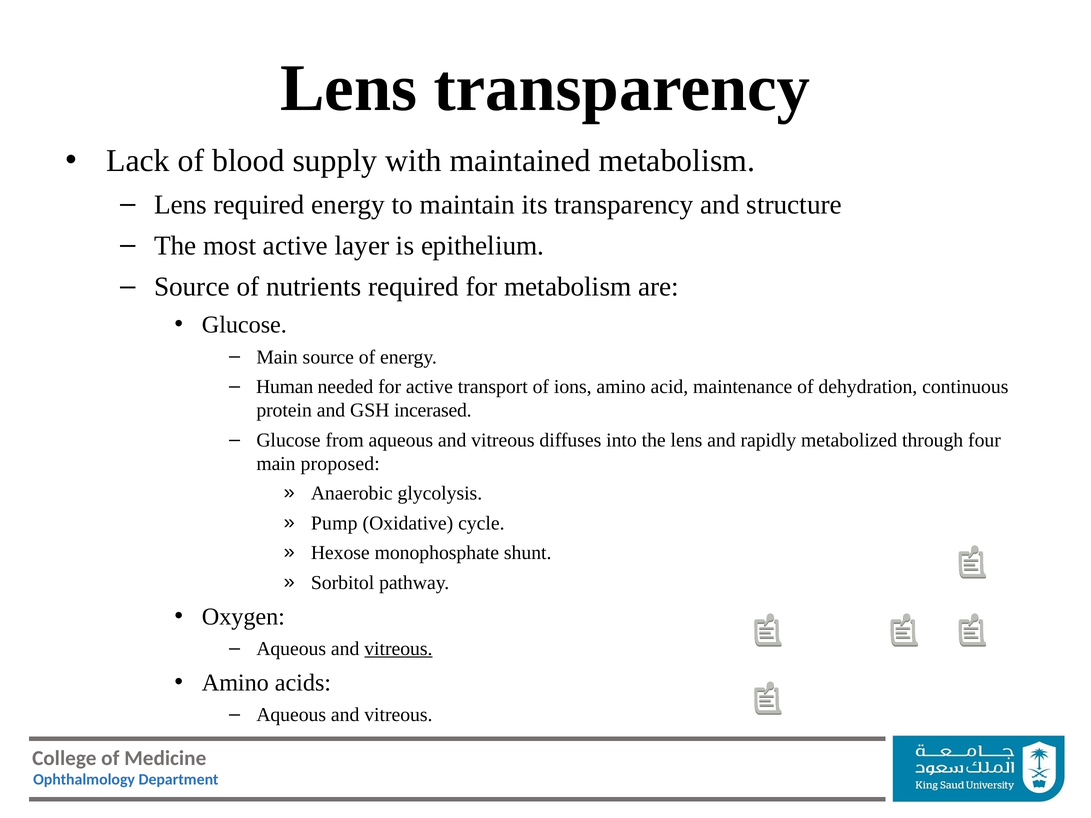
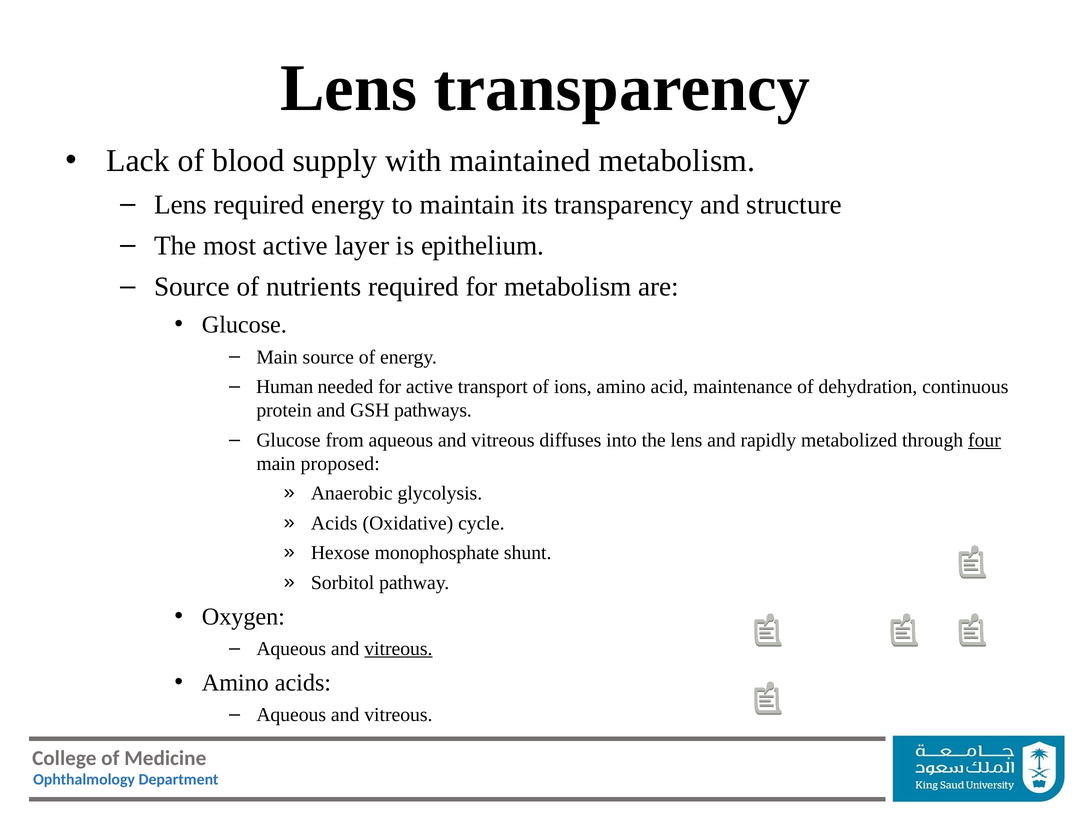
incerased: incerased -> pathways
four underline: none -> present
Pump at (334, 523): Pump -> Acids
